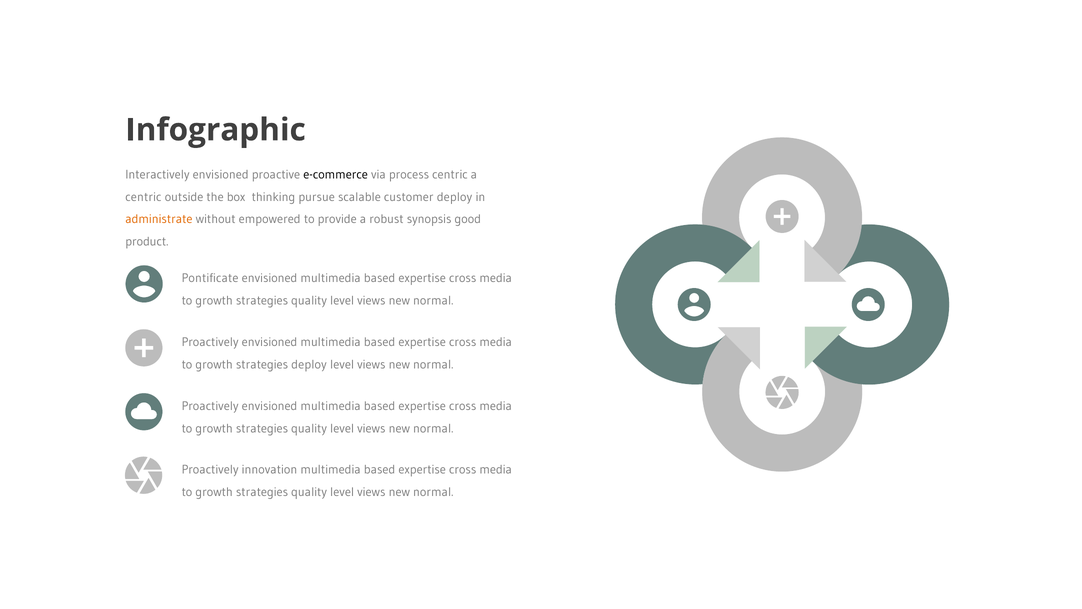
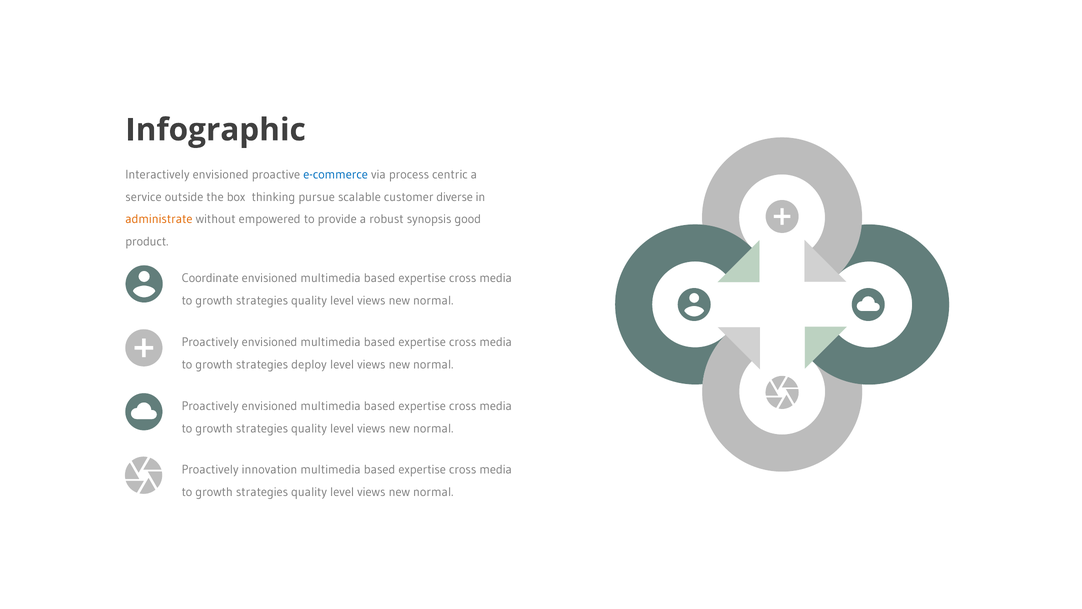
e-commerce colour: black -> blue
centric at (143, 197): centric -> service
customer deploy: deploy -> diverse
Pontificate: Pontificate -> Coordinate
